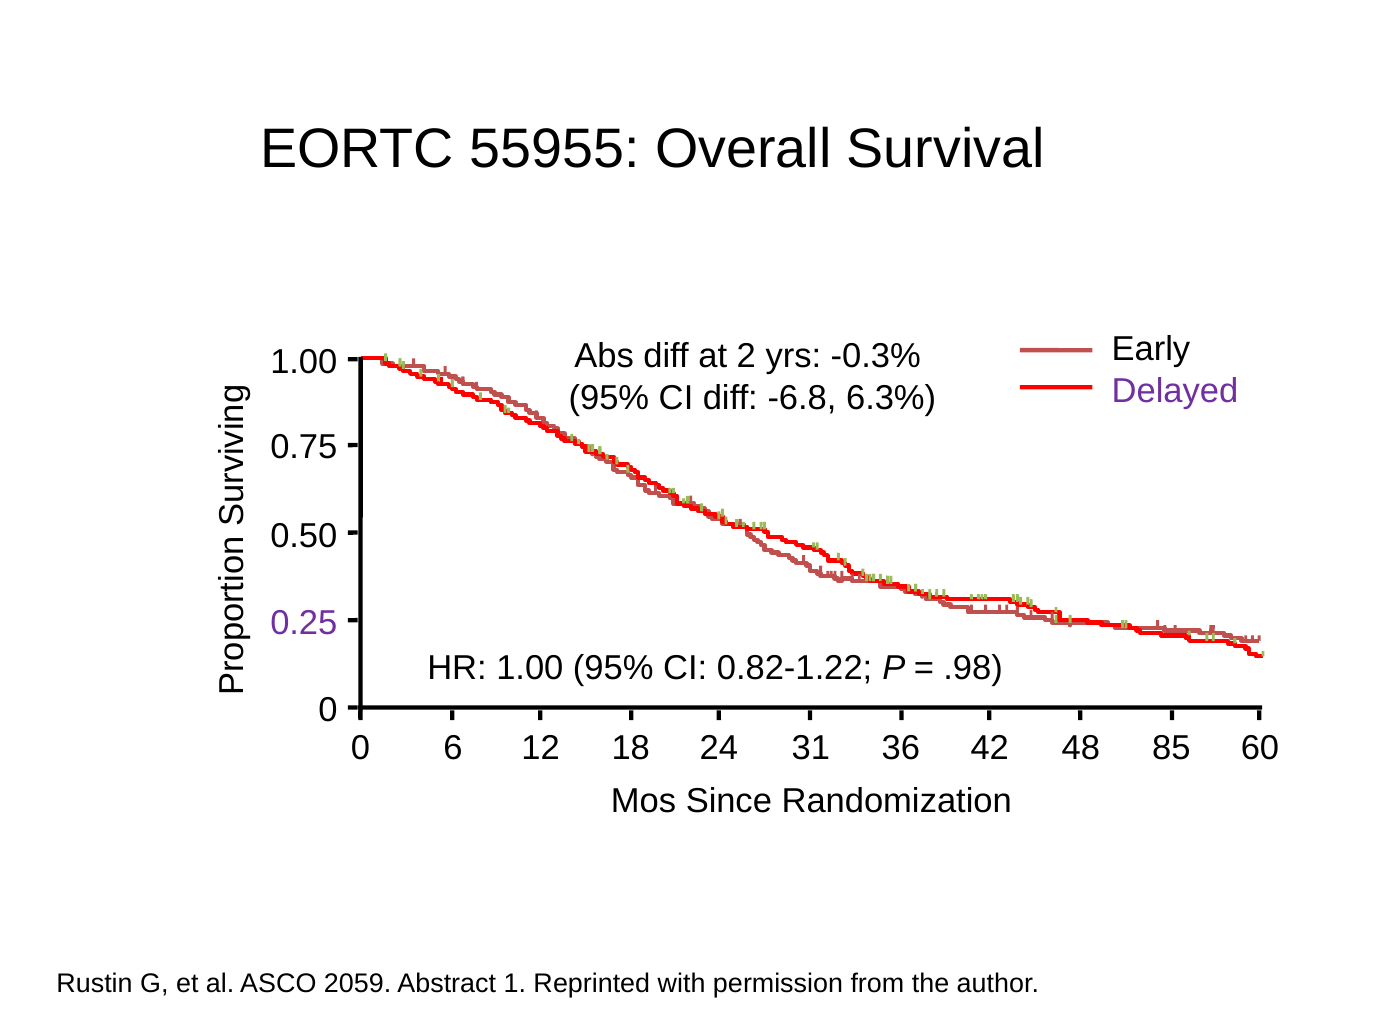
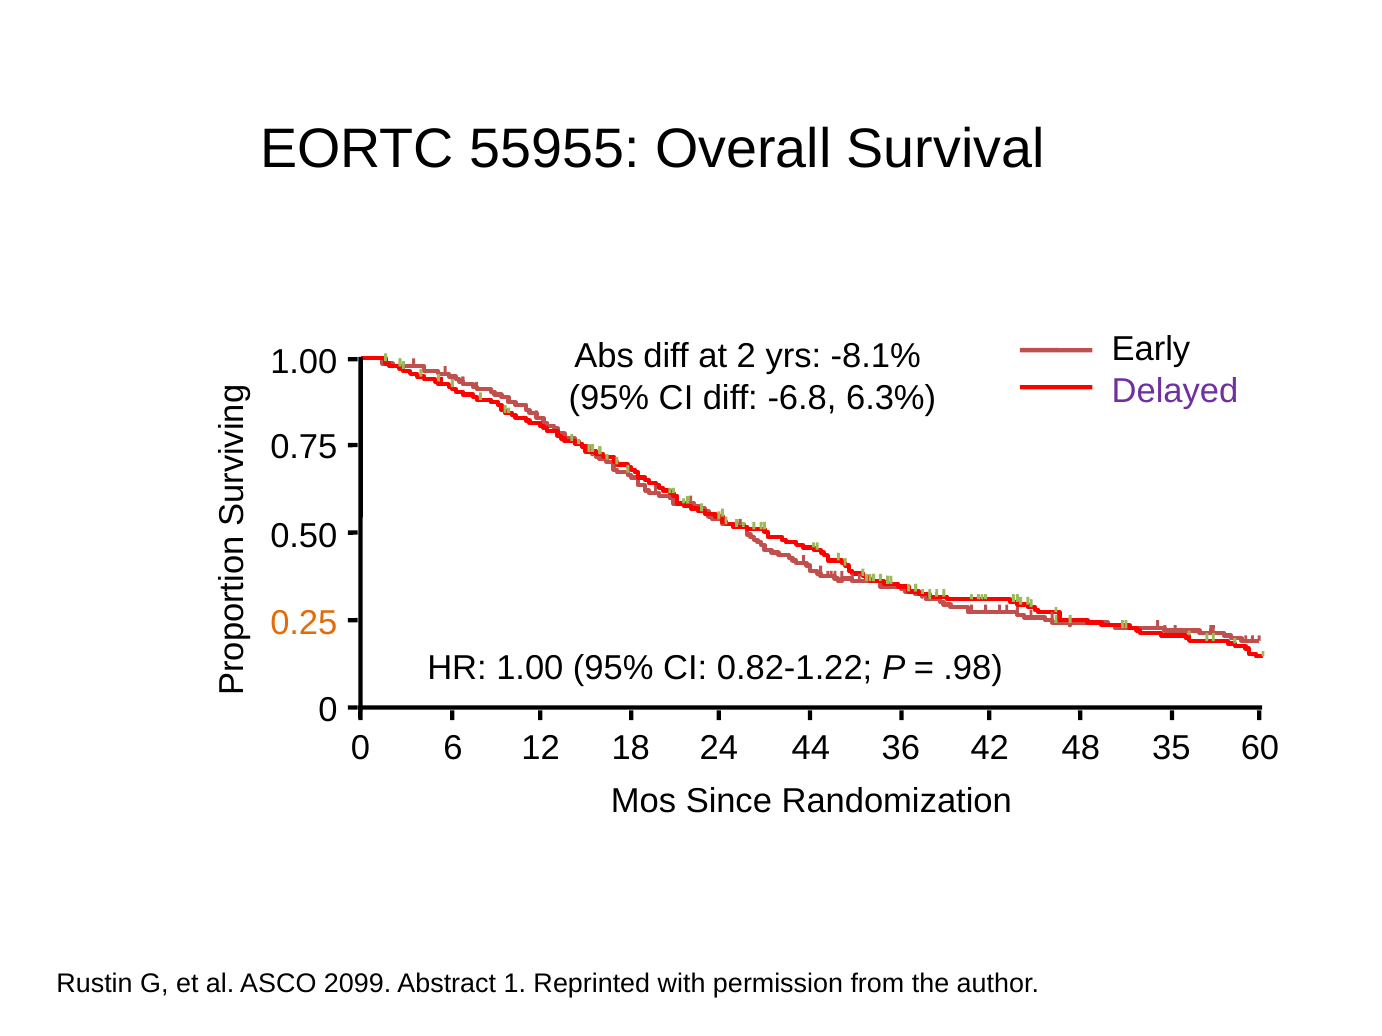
-0.3%: -0.3% -> -8.1%
0.25 colour: purple -> orange
31: 31 -> 44
85: 85 -> 35
2059: 2059 -> 2099
